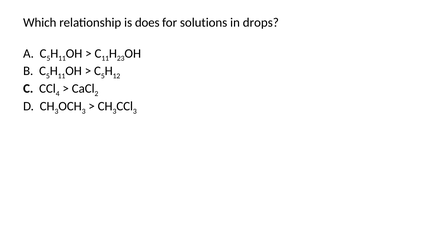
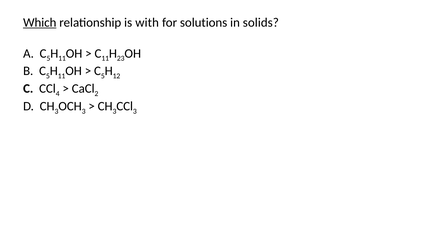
Which underline: none -> present
does: does -> with
drops: drops -> solids
